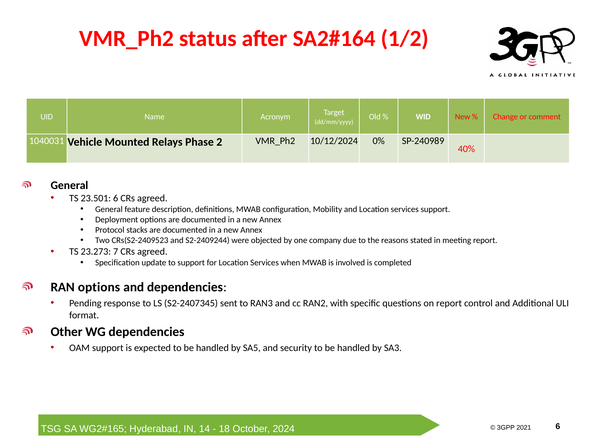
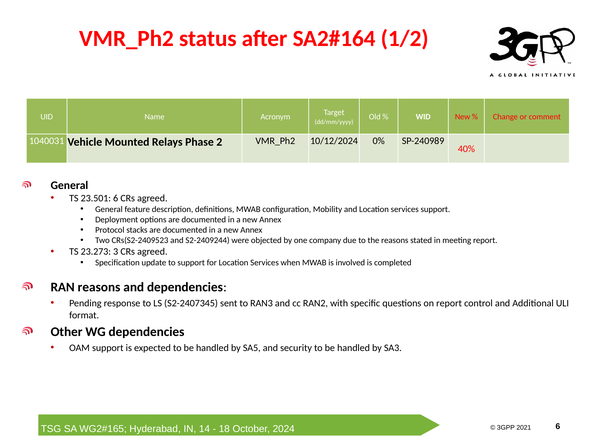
7: 7 -> 3
RAN options: options -> reasons
